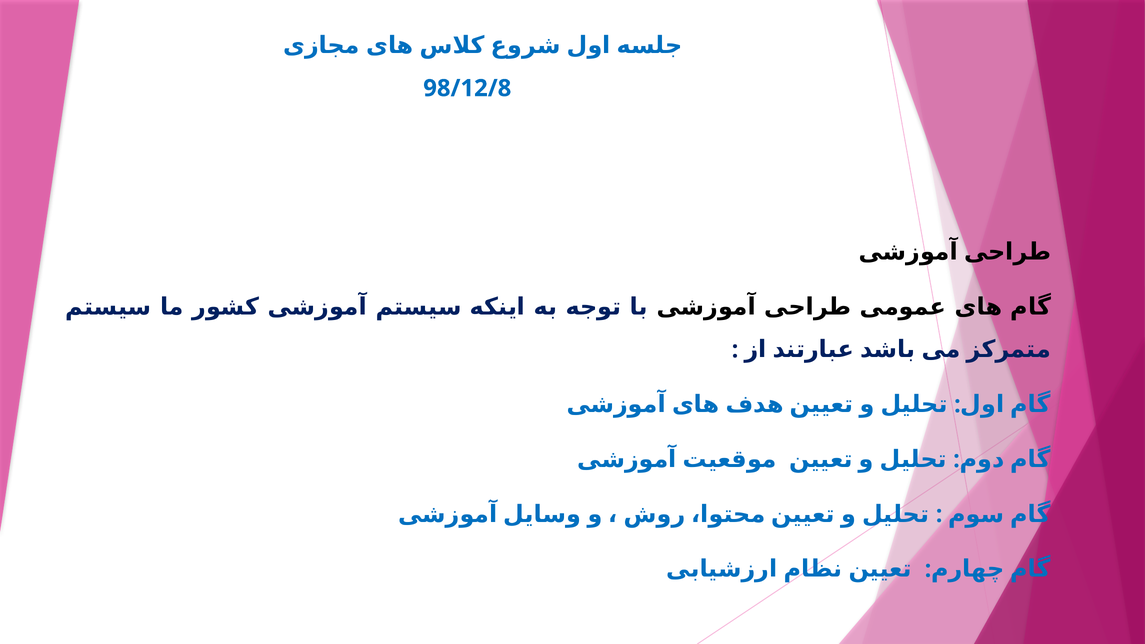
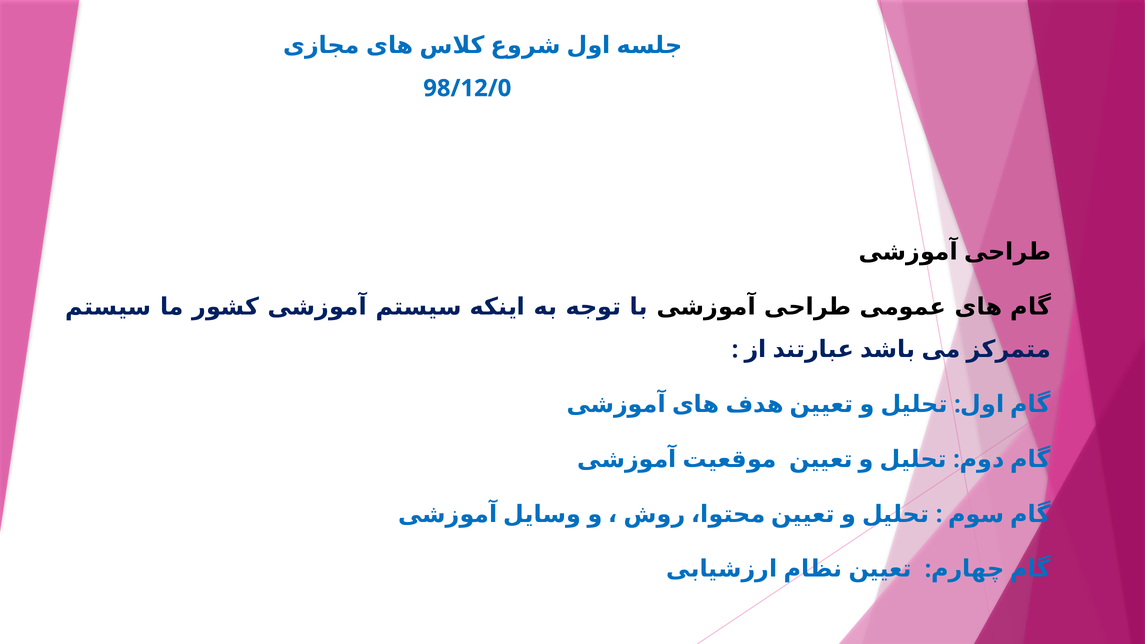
98/12/8: 98/12/8 -> 98/12/0
